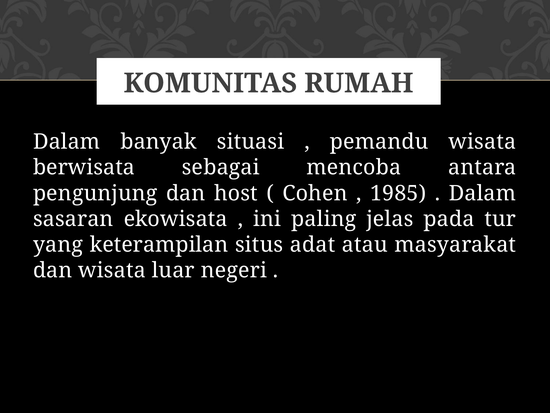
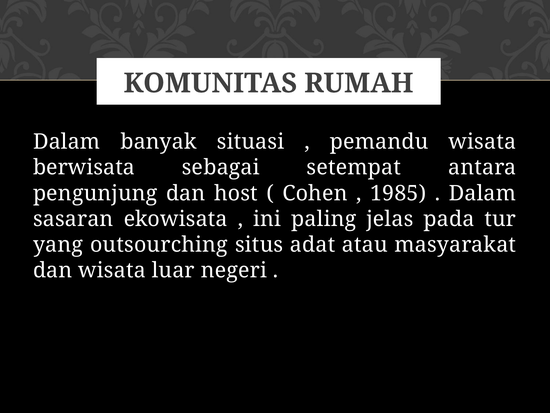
mencoba: mencoba -> setempat
keterampilan: keterampilan -> outsourching
